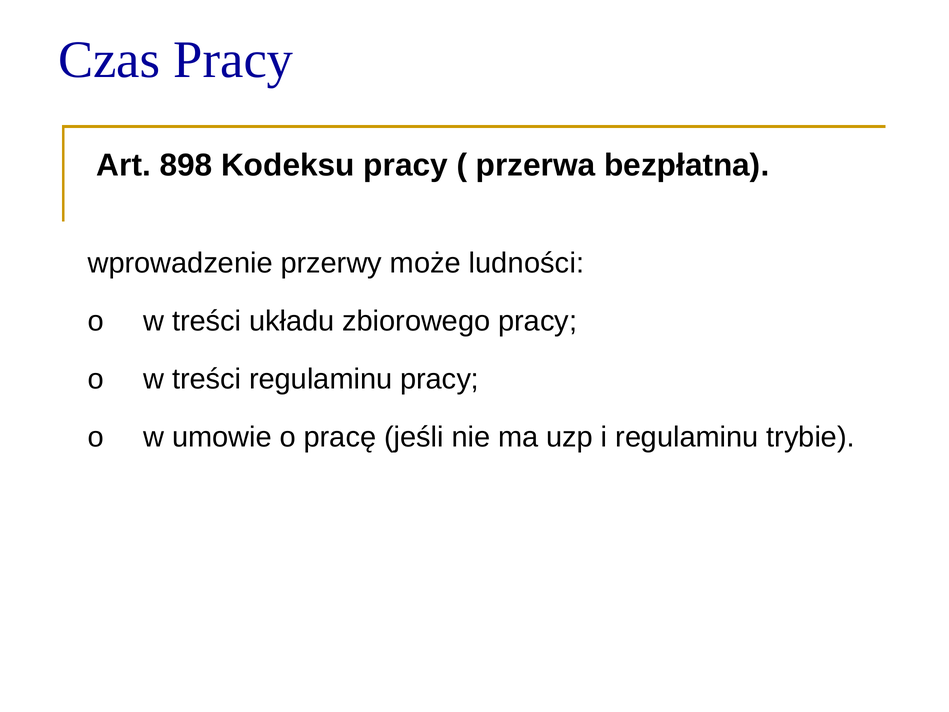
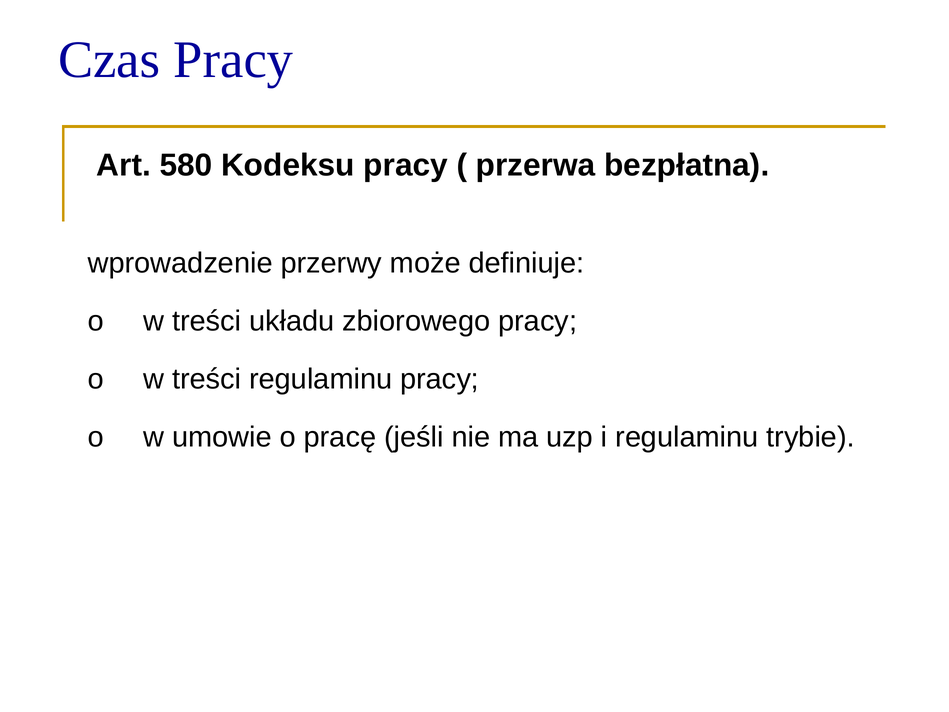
898: 898 -> 580
ludności: ludności -> definiuje
